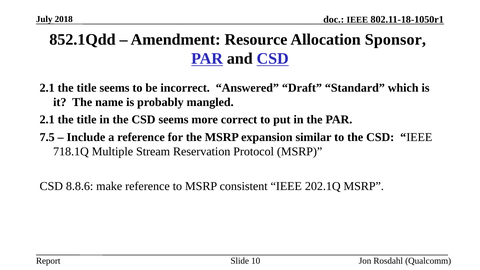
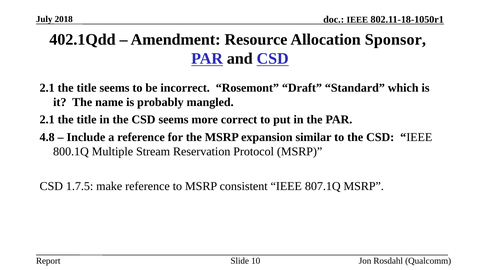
852.1Qdd: 852.1Qdd -> 402.1Qdd
Answered: Answered -> Rosemont
7.5: 7.5 -> 4.8
718.1Q: 718.1Q -> 800.1Q
8.8.6: 8.8.6 -> 1.7.5
202.1Q: 202.1Q -> 807.1Q
